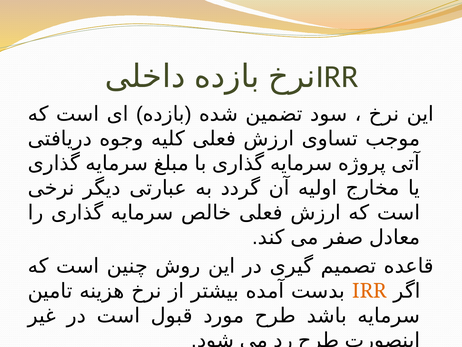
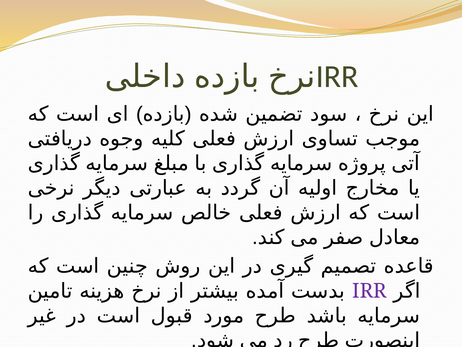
IRR colour: orange -> purple
